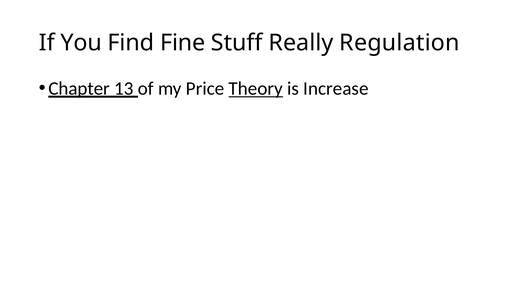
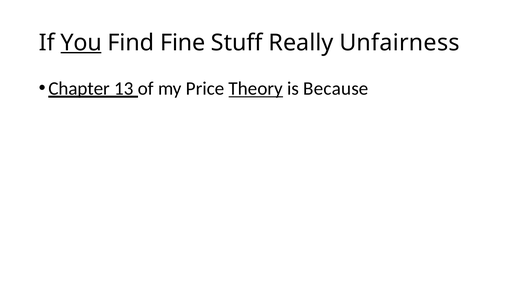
You underline: none -> present
Regulation: Regulation -> Unfairness
Increase: Increase -> Because
